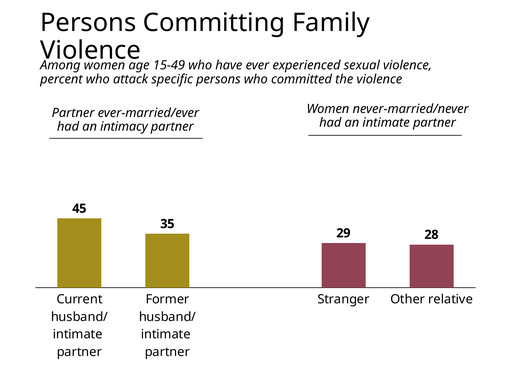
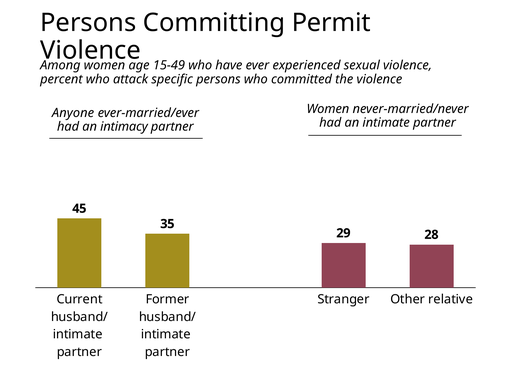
Family: Family -> Permit
Partner at (73, 113): Partner -> Anyone
